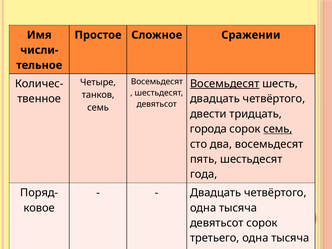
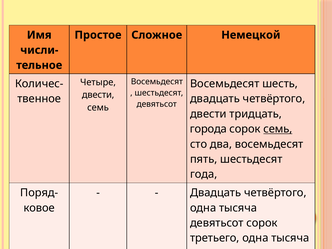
Сражении: Сражении -> Немецкой
Восемьдесят at (225, 84) underline: present -> none
танков at (98, 95): танков -> двести
